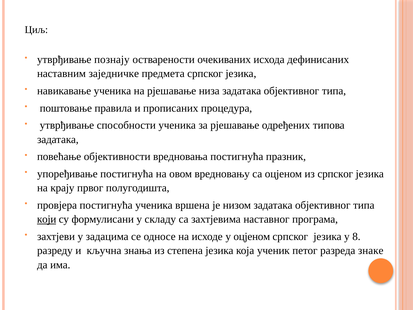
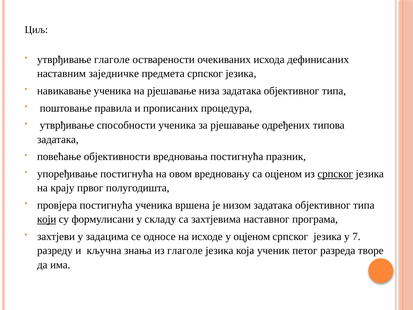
утврђивање познају: познају -> глаголе
српског at (335, 174) underline: none -> present
8: 8 -> 7
из степена: степена -> глаголе
знаке: знаке -> творе
